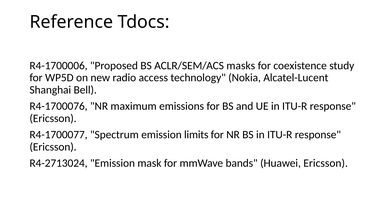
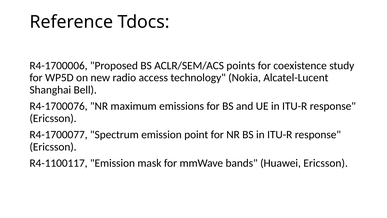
masks: masks -> points
limits: limits -> point
R4-2713024: R4-2713024 -> R4-1100117
